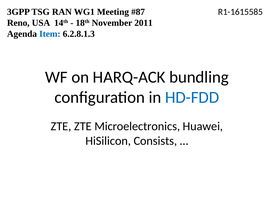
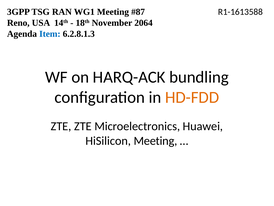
R1-1615585: R1-1615585 -> R1-1613588
2011: 2011 -> 2064
HD-FDD colour: blue -> orange
HiSilicon Consists: Consists -> Meeting
